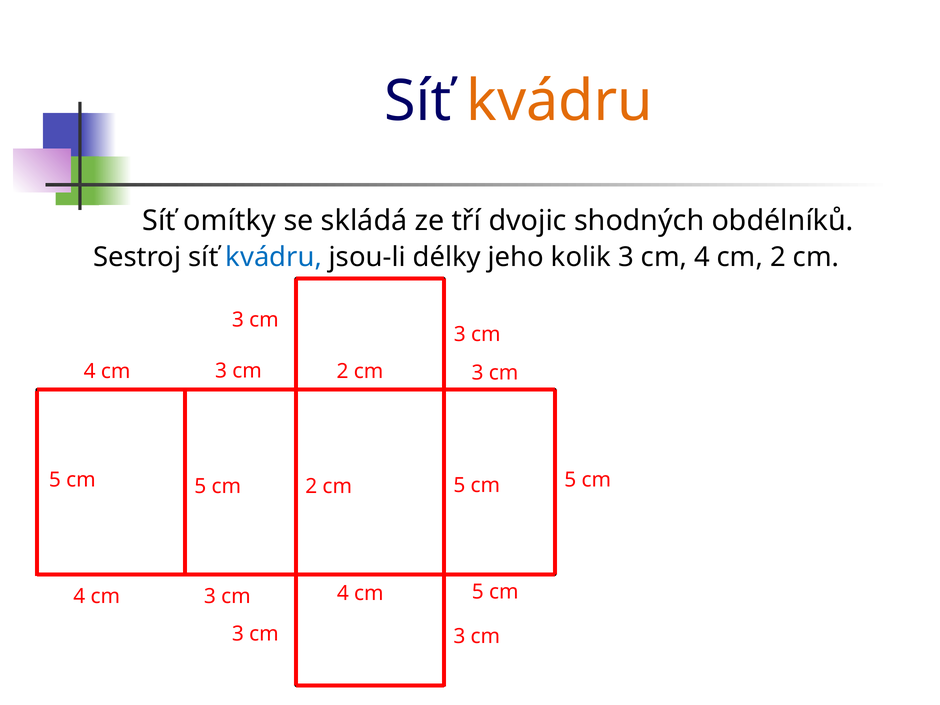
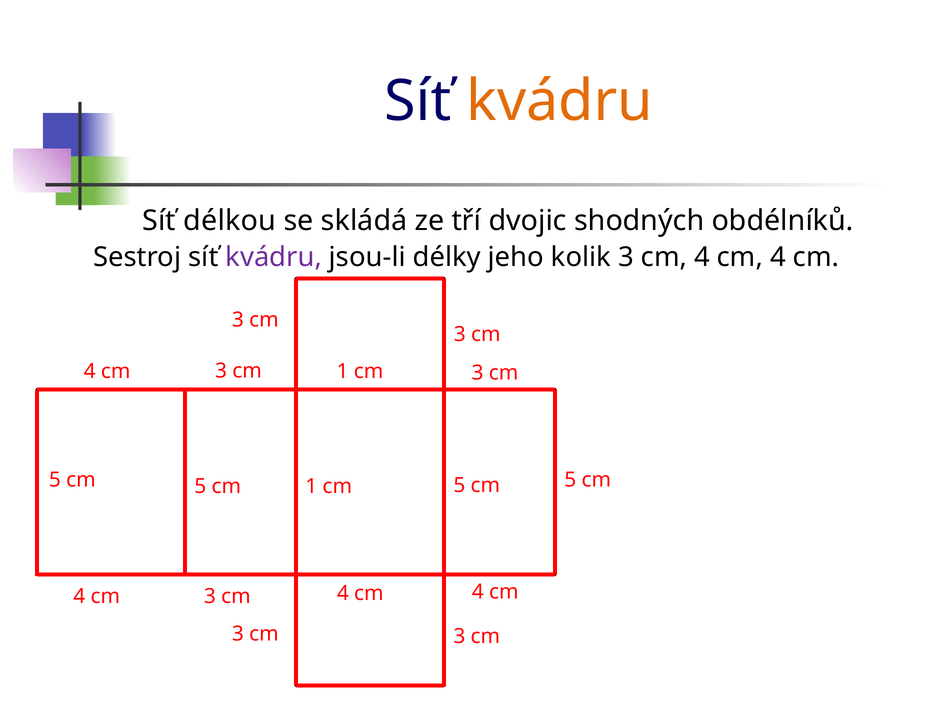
omítky: omítky -> délkou
kvádru at (274, 257) colour: blue -> purple
2 at (778, 257): 2 -> 4
2 at (343, 371): 2 -> 1
5 cm 2: 2 -> 1
5 at (478, 592): 5 -> 4
